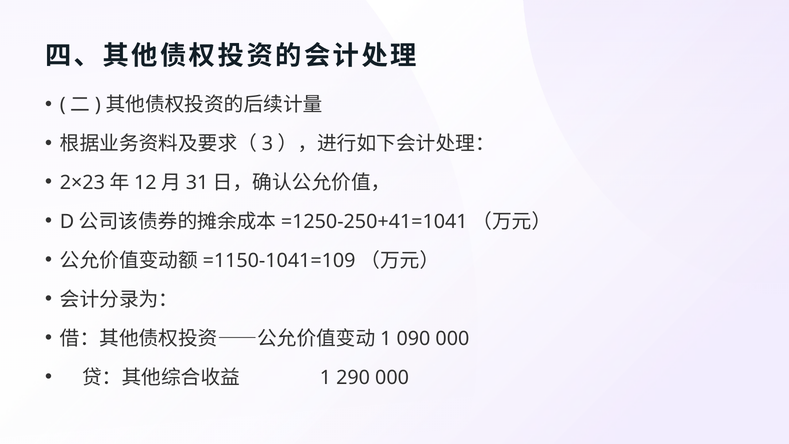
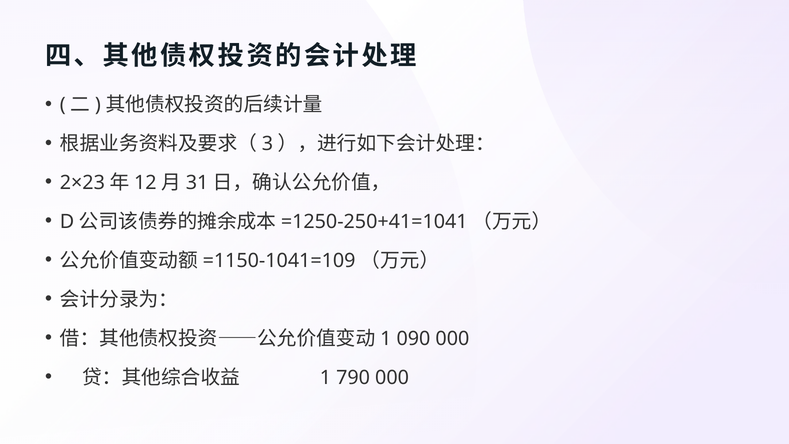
290: 290 -> 790
